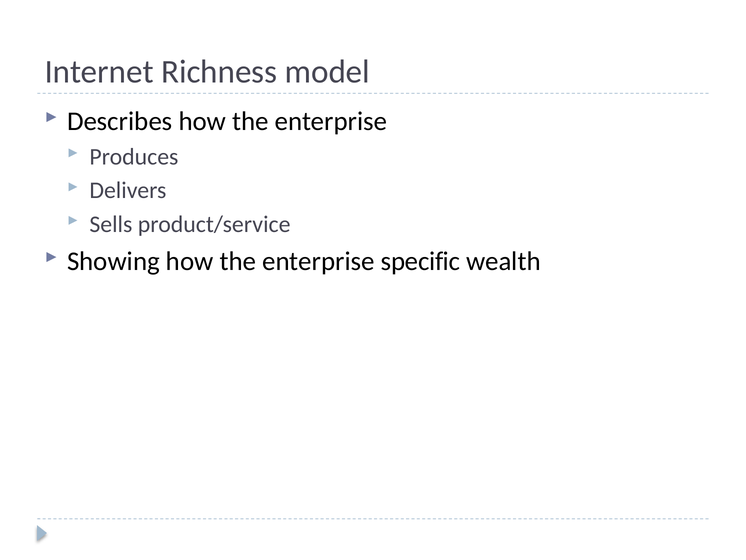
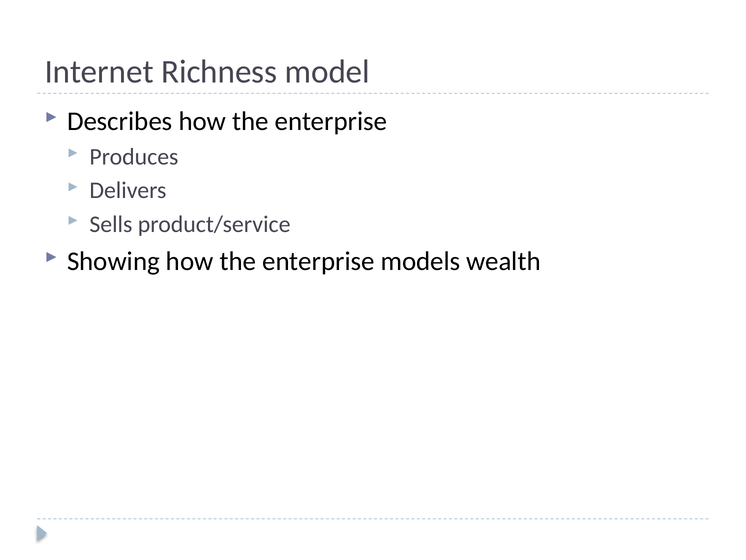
specific: specific -> models
